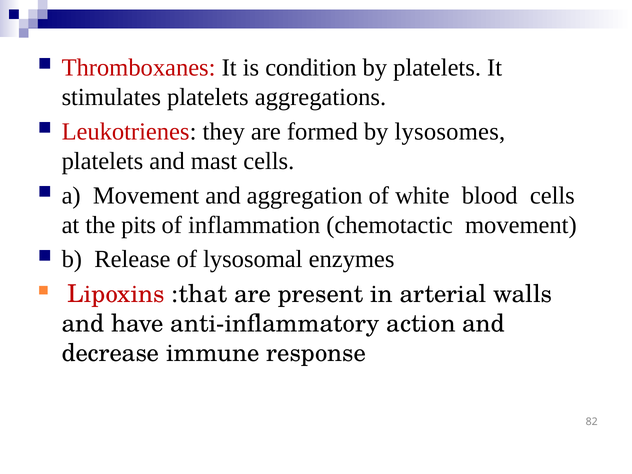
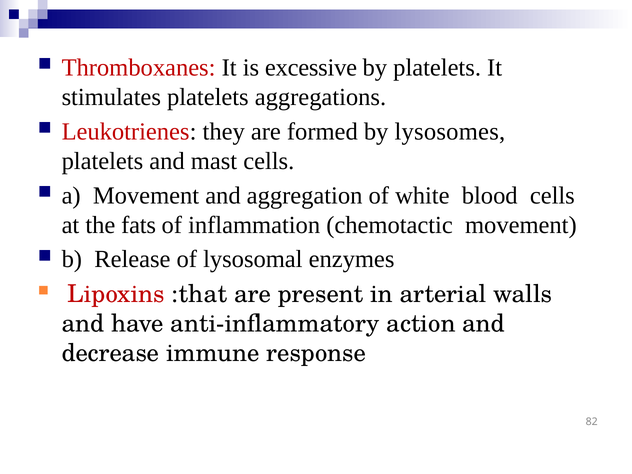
condition: condition -> excessive
pits: pits -> fats
